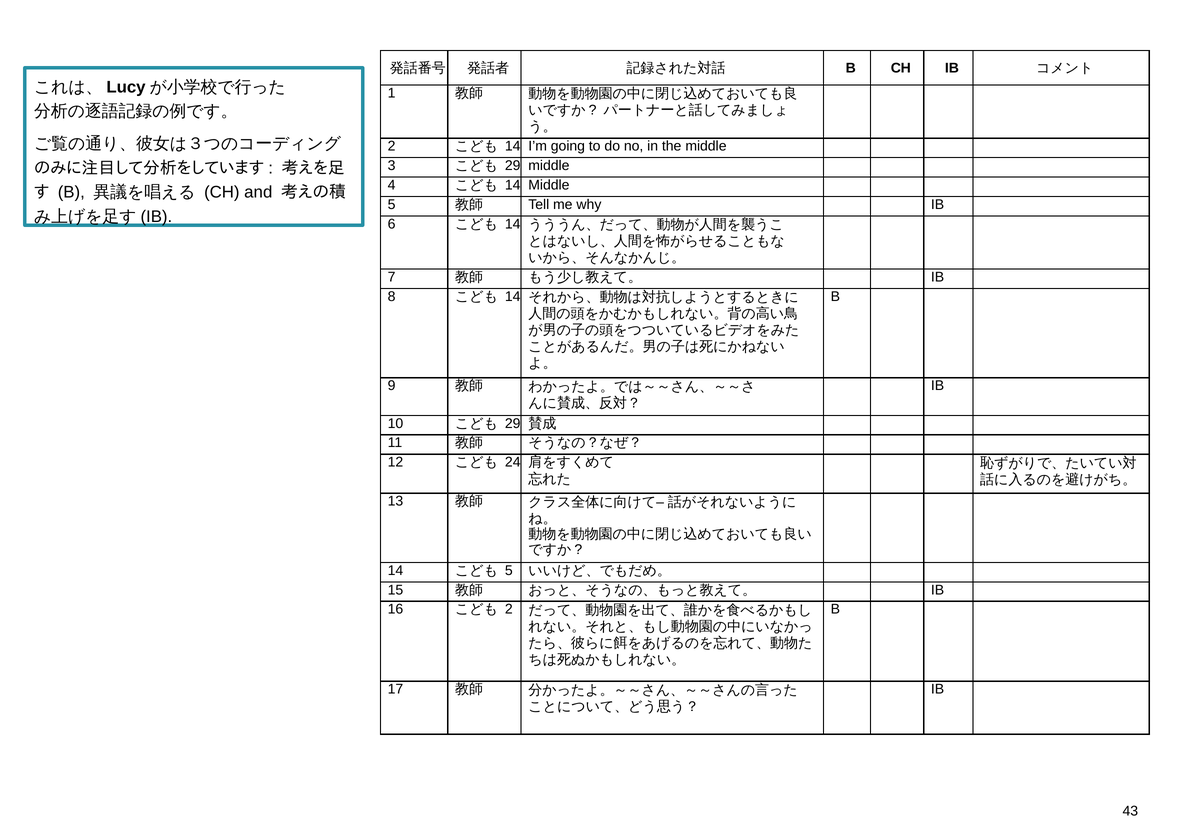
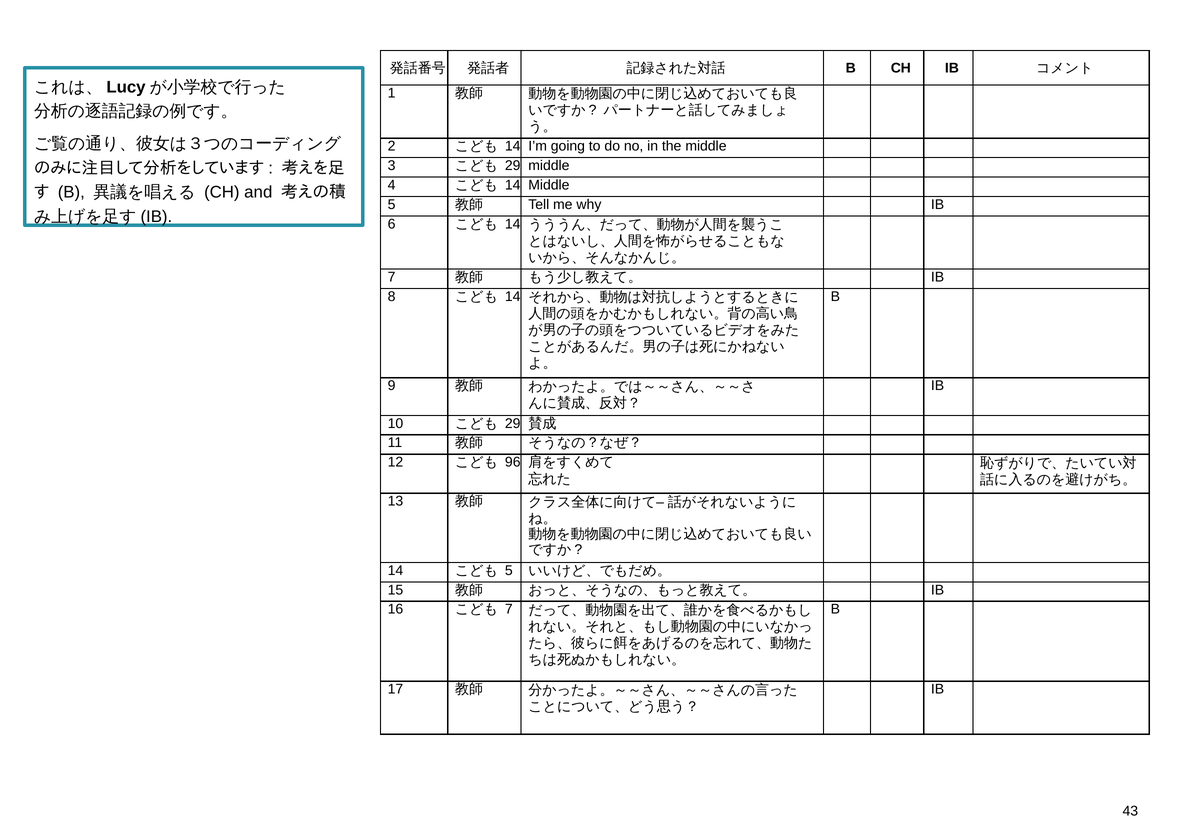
24: 24 -> 96
2 at (509, 609): 2 -> 7
